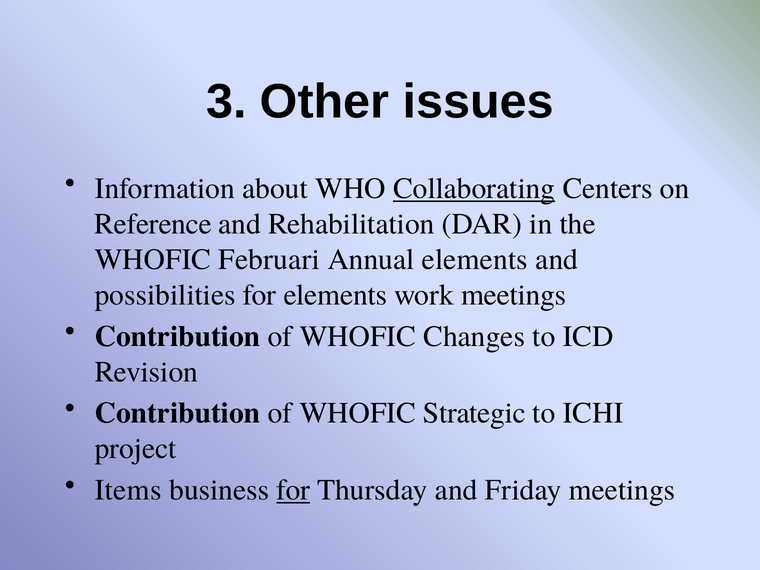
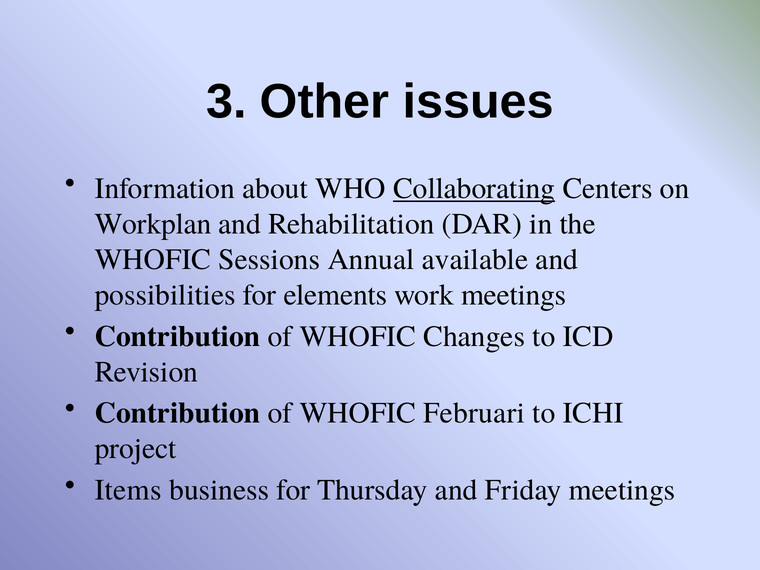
Reference: Reference -> Workplan
Februari: Februari -> Sessions
Annual elements: elements -> available
Strategic: Strategic -> Februari
for at (293, 490) underline: present -> none
